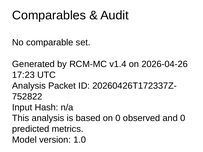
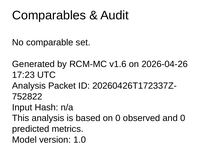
v1.4: v1.4 -> v1.6
